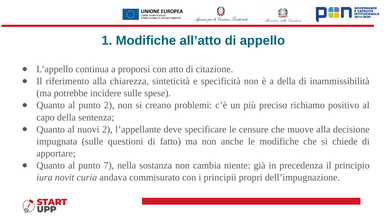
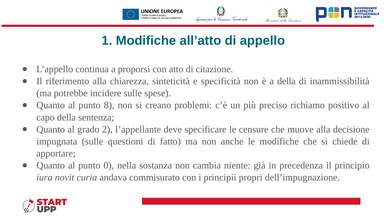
punto 2: 2 -> 8
nuovi: nuovi -> grado
7: 7 -> 0
